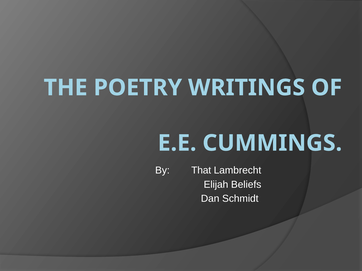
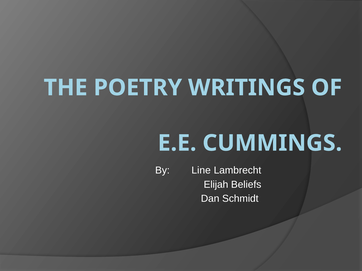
That: That -> Line
